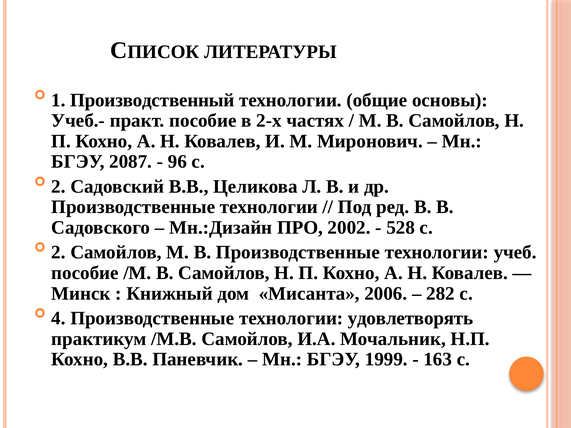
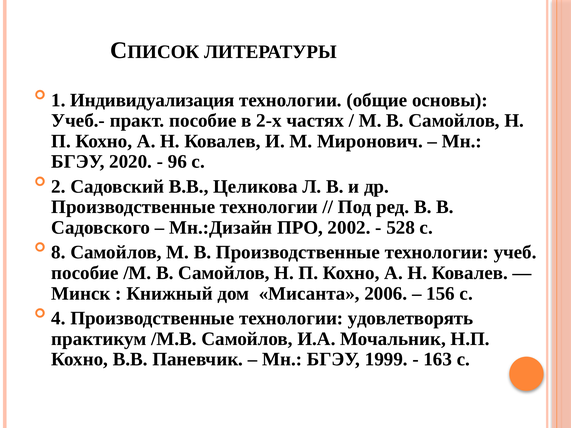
Производственный: Производственный -> Индивидуализация
2087: 2087 -> 2020
2 at (58, 253): 2 -> 8
282: 282 -> 156
